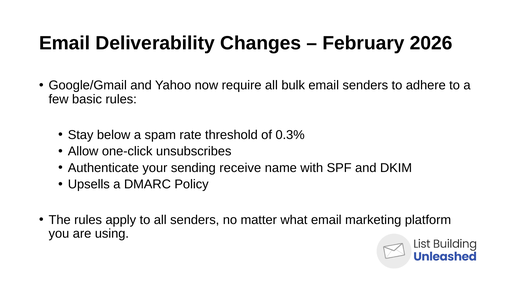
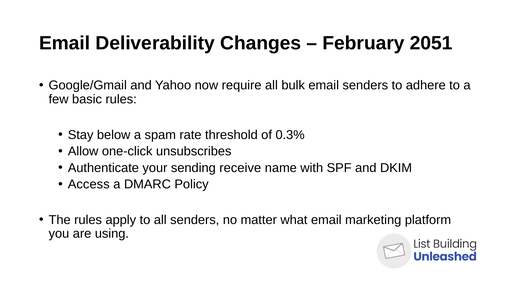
2026: 2026 -> 2051
Upsells: Upsells -> Access
